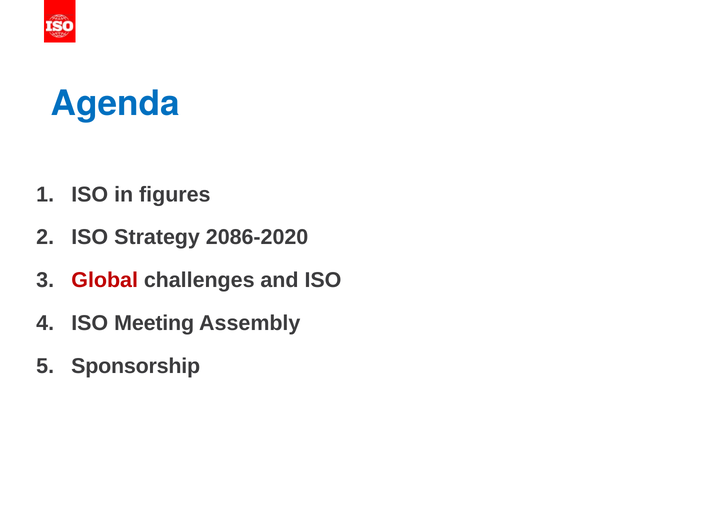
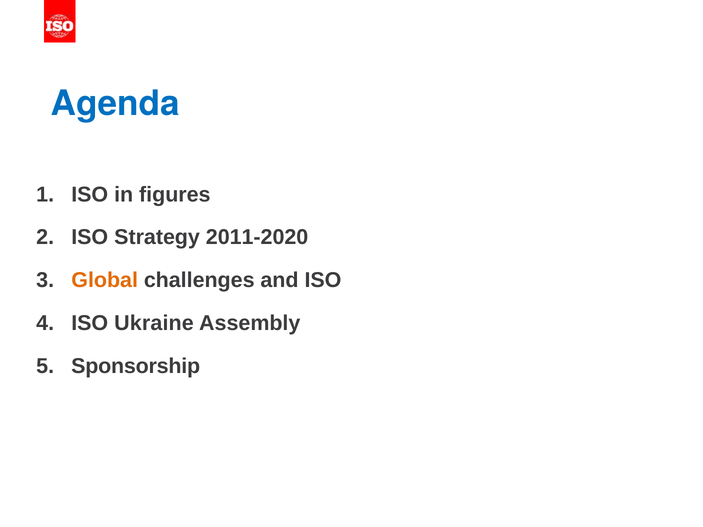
2086-2020: 2086-2020 -> 2011-2020
Global colour: red -> orange
Meeting: Meeting -> Ukraine
